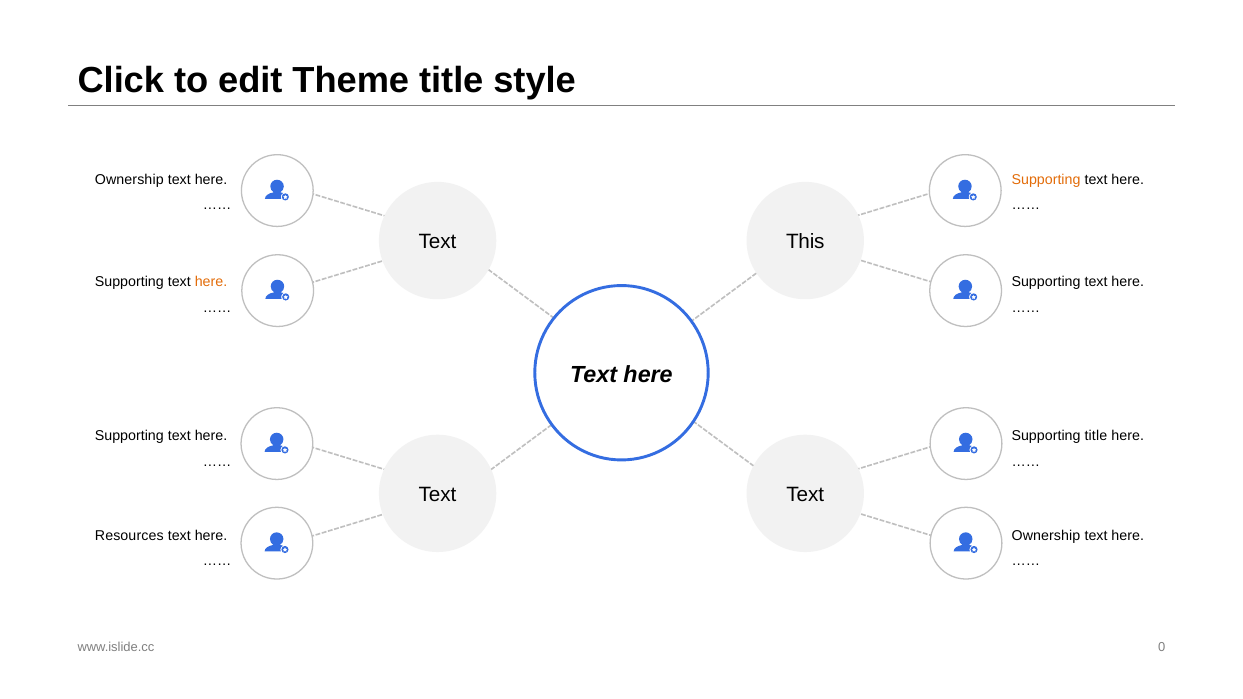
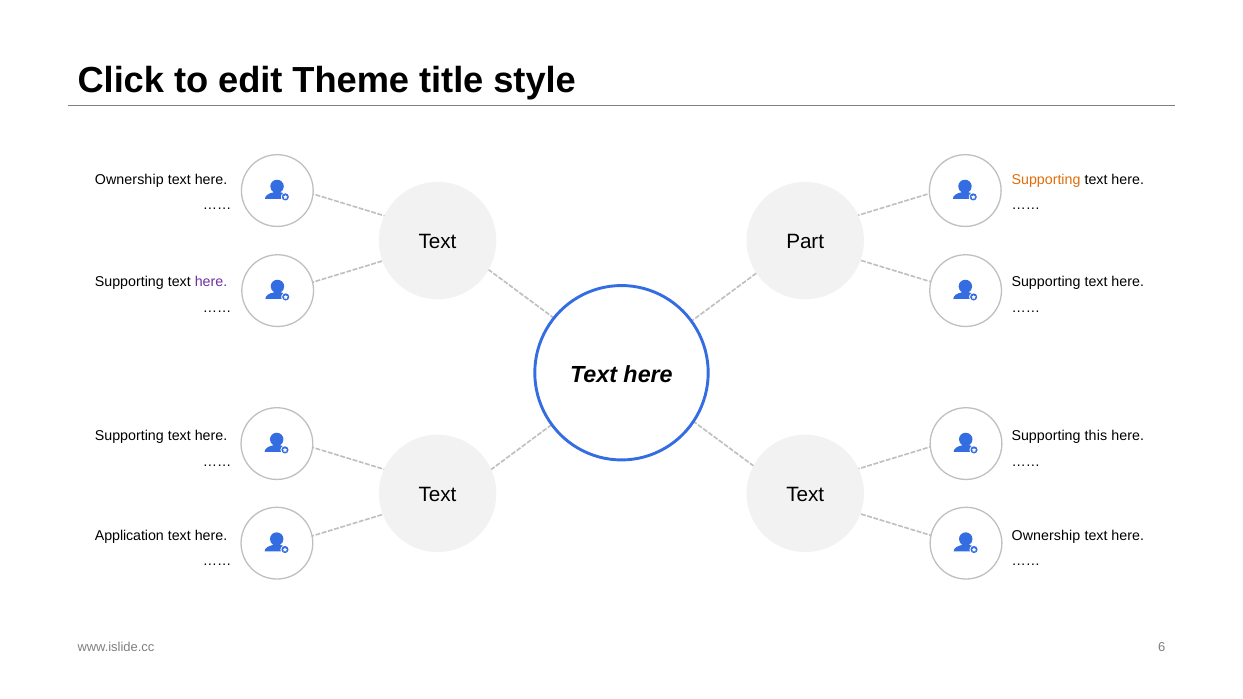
This: This -> Part
here at (211, 282) colour: orange -> purple
Supporting title: title -> this
Resources: Resources -> Application
0: 0 -> 6
